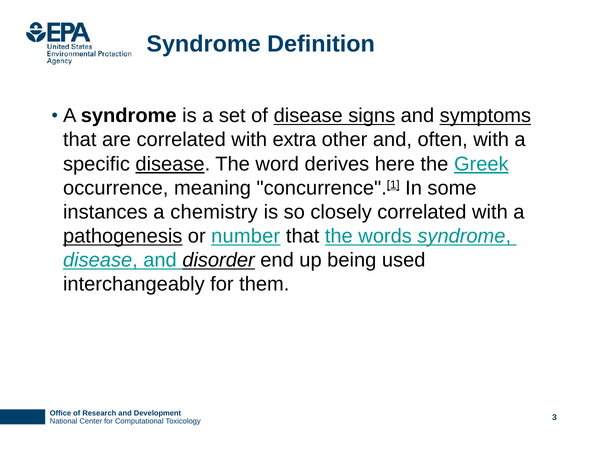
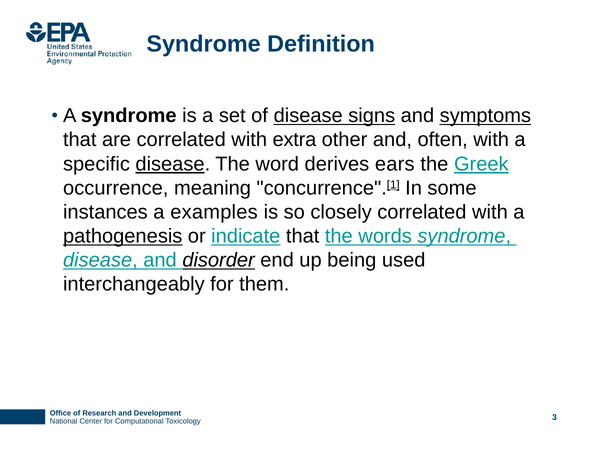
here: here -> ears
chemistry: chemistry -> examples
number: number -> indicate
